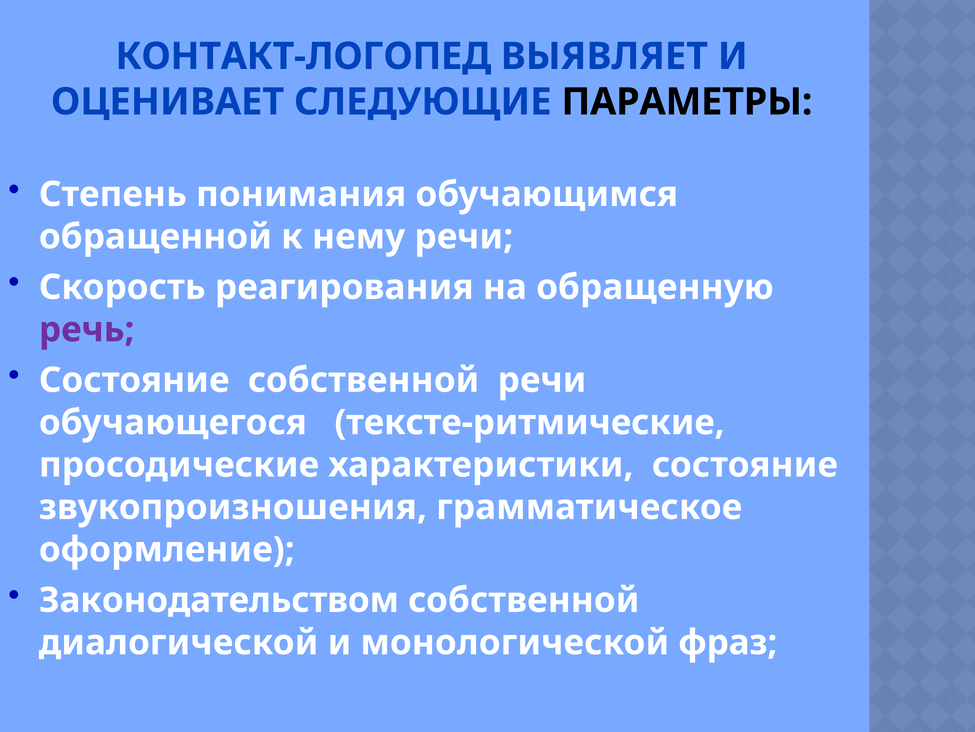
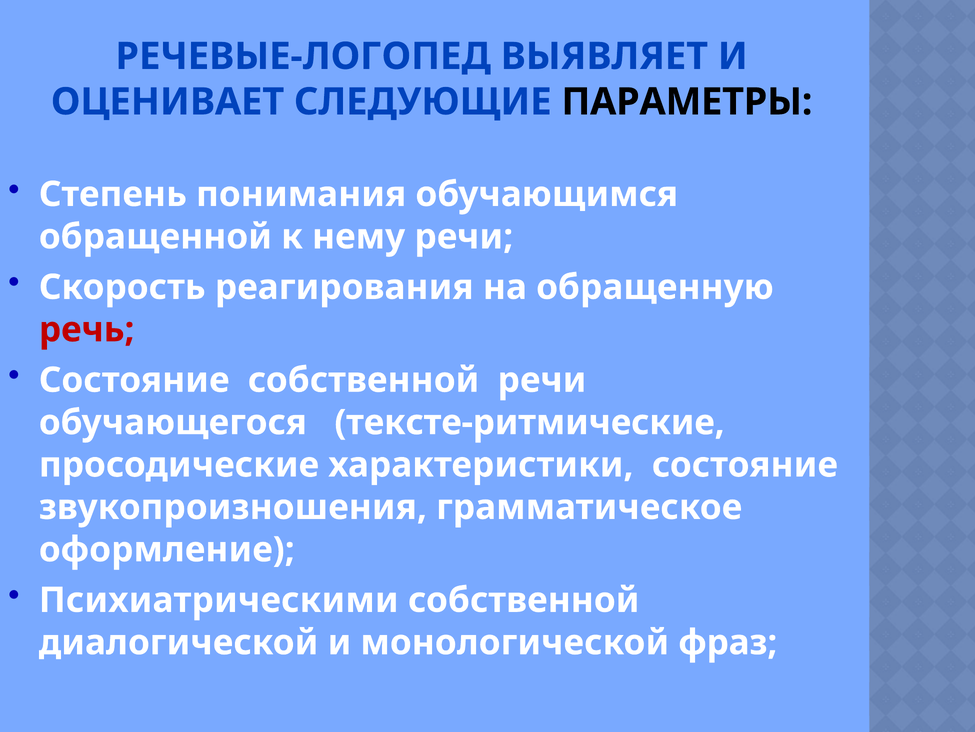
КОНТАКТ-ЛОГОПЕД: КОНТАКТ-ЛОГОПЕД -> РЕЧЕВЫЕ-ЛОГОПЕД
речь colour: purple -> red
Законодательством: Законодательством -> Психиатрическими
